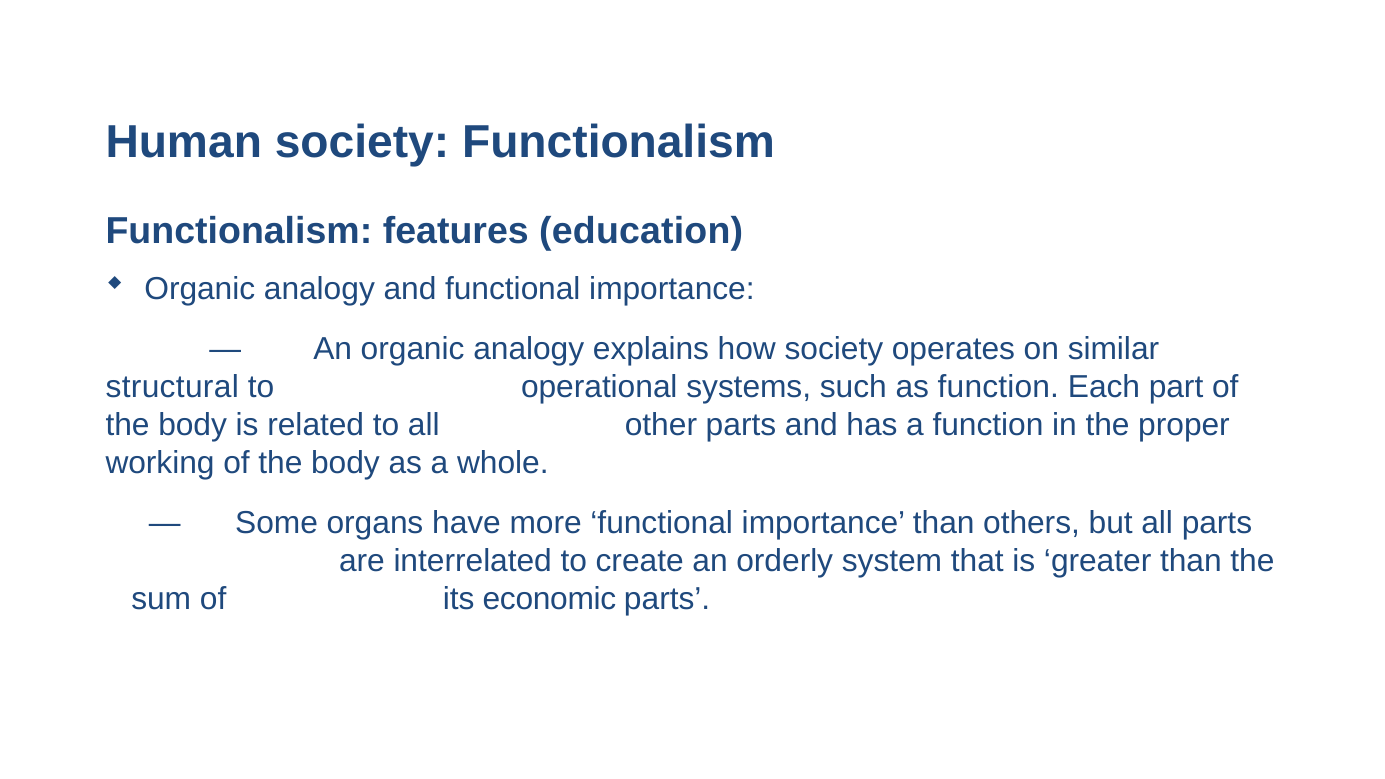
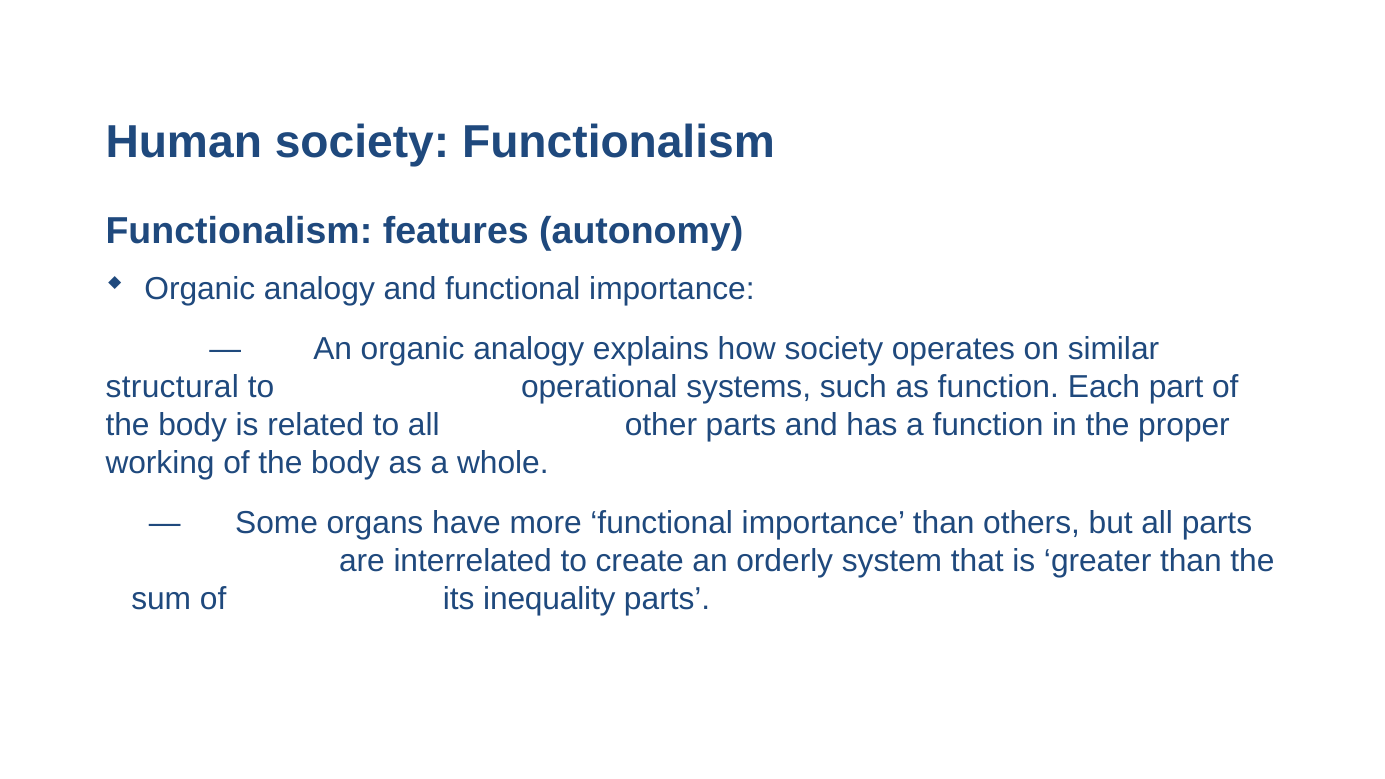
education: education -> autonomy
economic: economic -> inequality
